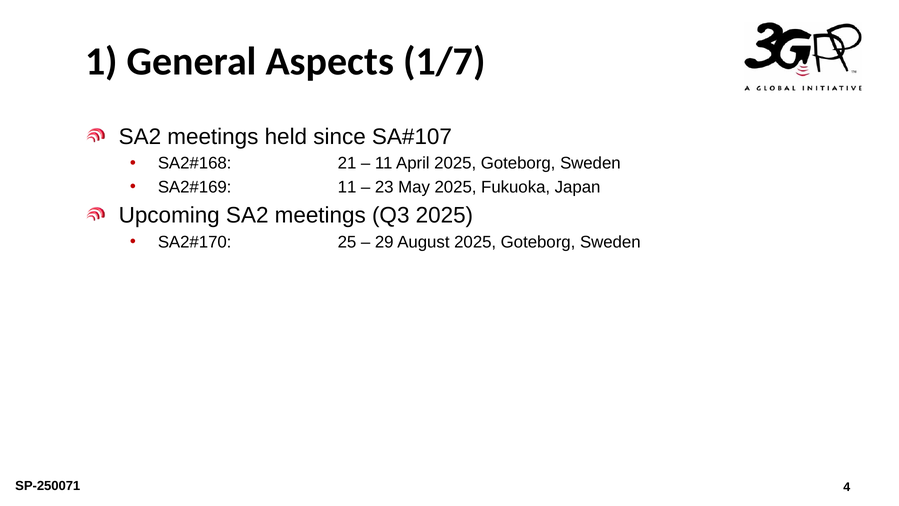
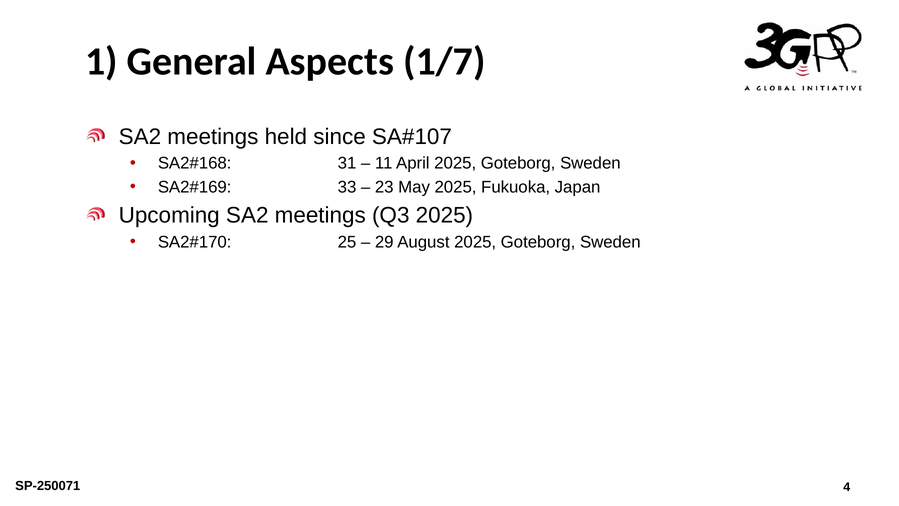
21: 21 -> 31
11 at (347, 187): 11 -> 33
